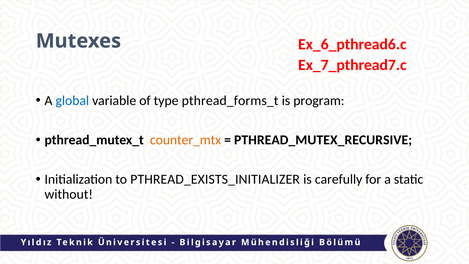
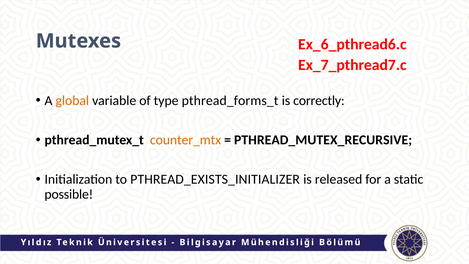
global colour: blue -> orange
program: program -> correctly
carefully: carefully -> released
without: without -> possible
